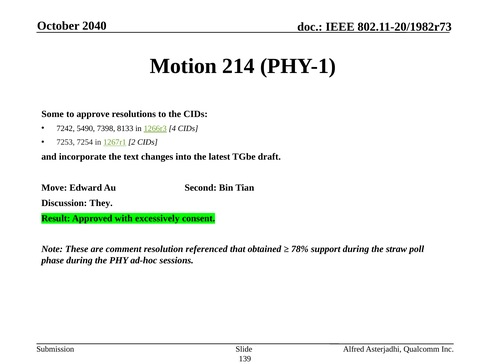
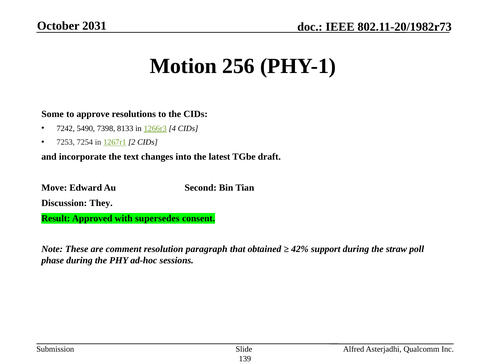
2040: 2040 -> 2031
214: 214 -> 256
excessively: excessively -> supersedes
referenced: referenced -> paragraph
78%: 78% -> 42%
